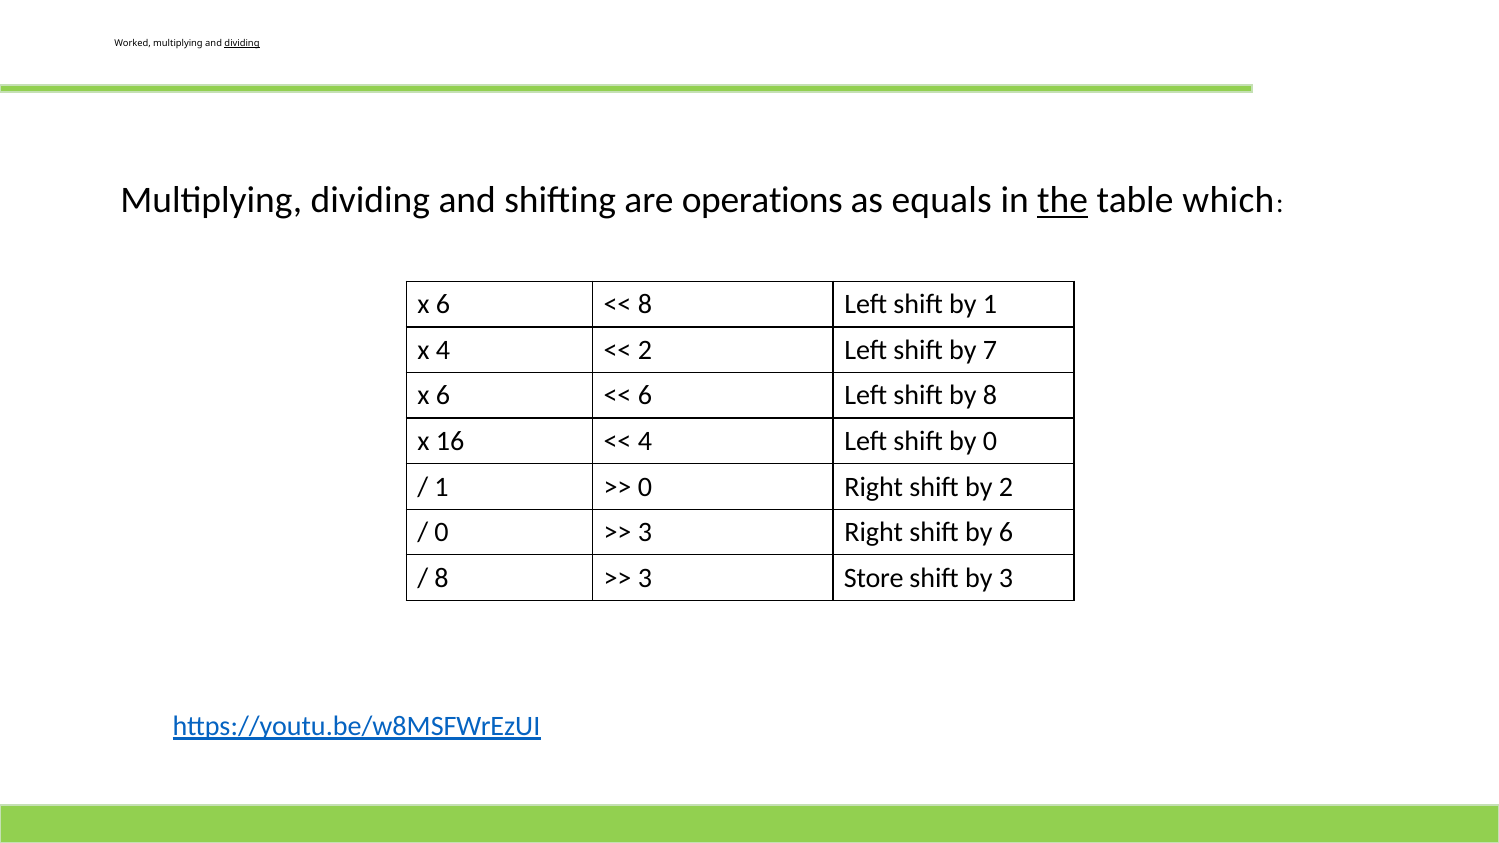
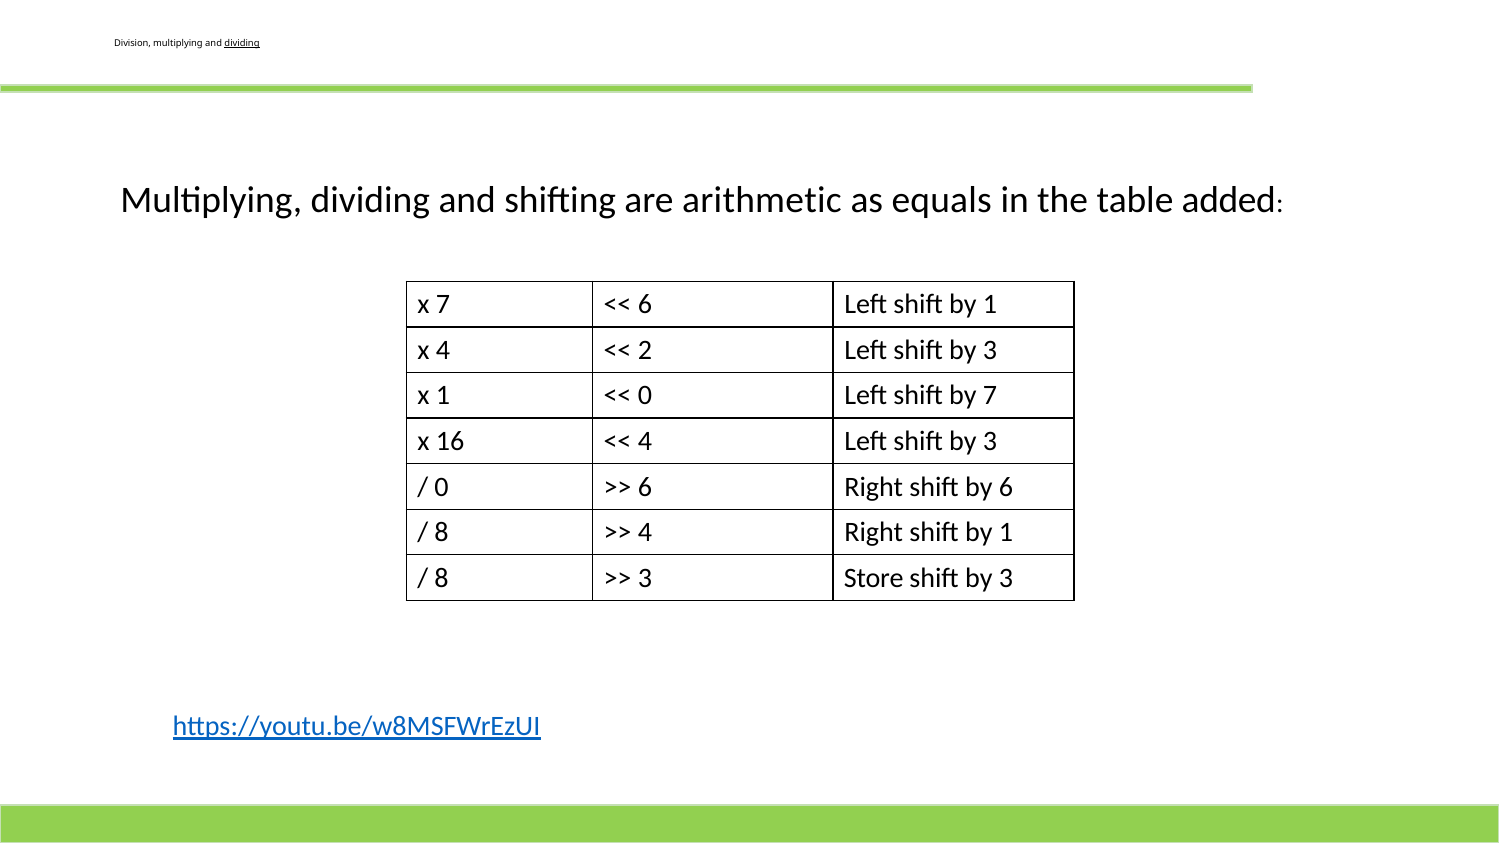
Worked: Worked -> Division
operations: operations -> arithmetic
the underline: present -> none
which: which -> added
6 at (443, 304): 6 -> 7
8 at (645, 304): 8 -> 6
7 at (990, 350): 7 -> 3
6 at (443, 396): 6 -> 1
6 at (645, 396): 6 -> 0
by 8: 8 -> 7
0 at (990, 441): 0 -> 3
1 at (442, 487): 1 -> 0
0 at (645, 487): 0 -> 6
by 2: 2 -> 6
0 at (442, 532): 0 -> 8
3 at (645, 532): 3 -> 4
Right shift by 6: 6 -> 1
